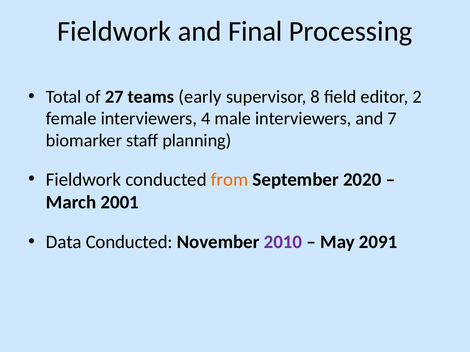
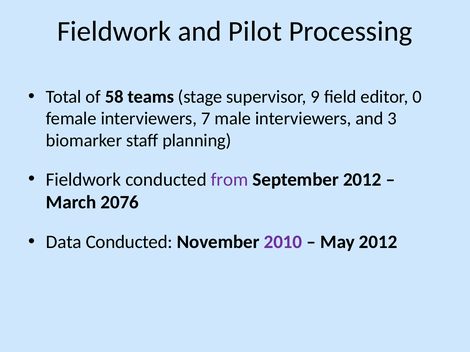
Final: Final -> Pilot
27: 27 -> 58
early: early -> stage
8: 8 -> 9
2: 2 -> 0
4: 4 -> 7
7: 7 -> 3
from colour: orange -> purple
September 2020: 2020 -> 2012
2001: 2001 -> 2076
May 2091: 2091 -> 2012
